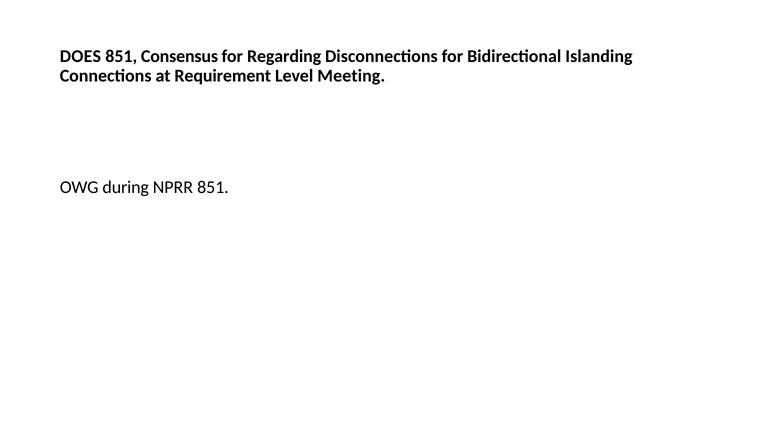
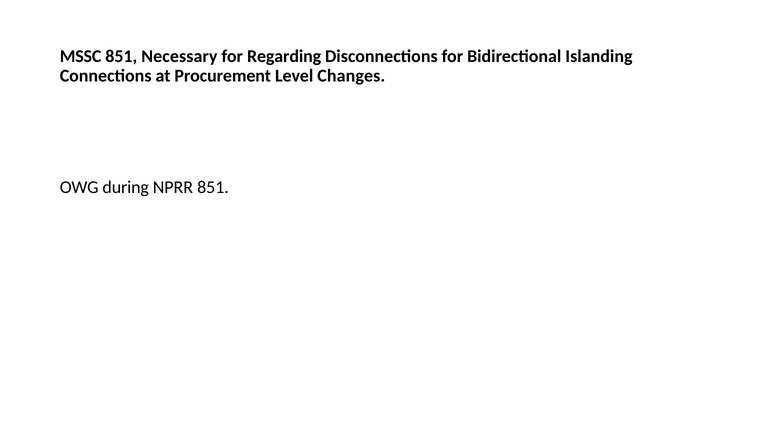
DOES: DOES -> MSSC
Consensus: Consensus -> Necessary
Requirement: Requirement -> Procurement
Meeting: Meeting -> Changes
